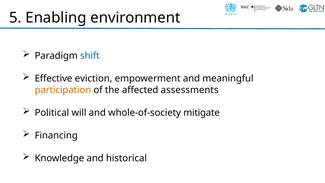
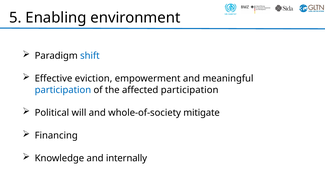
participation at (63, 90) colour: orange -> blue
affected assessments: assessments -> participation
historical: historical -> internally
